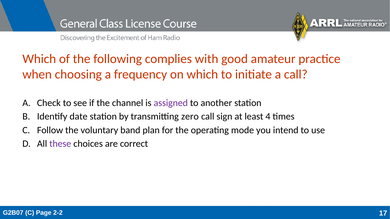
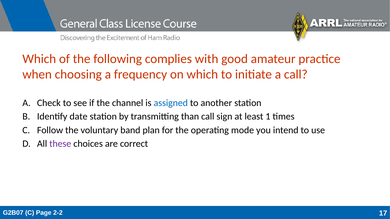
assigned colour: purple -> blue
zero: zero -> than
4: 4 -> 1
